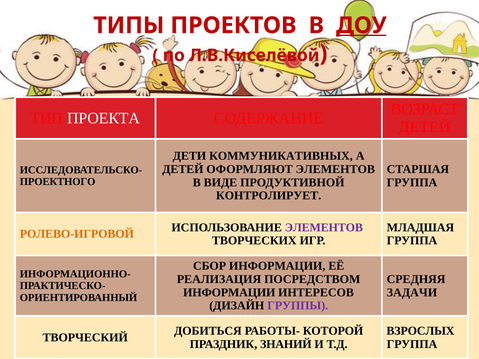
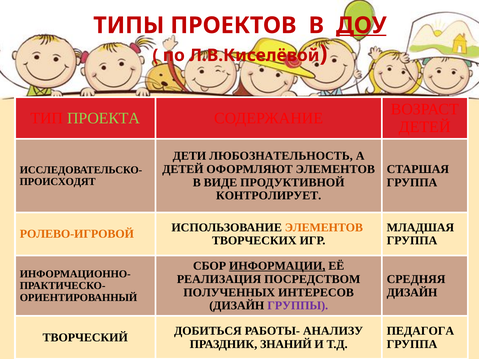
ПРОЕКТА colour: white -> light green
КОММУНИКАТИВНЫХ: КОММУНИКАТИВНЫХ -> ЛЮБОЗНАТЕЛЬНОСТЬ
ПРОЕКТНОГО: ПРОЕКТНОГО -> ПРОИСХОДЯТ
ЭЛЕМЕНТОВ at (324, 228) colour: purple -> orange
ИНФОРМАЦИИ at (277, 266) underline: none -> present
ИНФОРМАЦИИ at (229, 293): ИНФОРМАЦИИ -> ПОЛУЧЕННЫХ
ЗАДАЧИ at (412, 293): ЗАДАЧИ -> ДИЗАЙН
КОТОРОЙ: КОТОРОЙ -> АНАЛИЗУ
ВЗРОСЛЫХ: ВЗРОСЛЫХ -> ПЕДАГОГА
